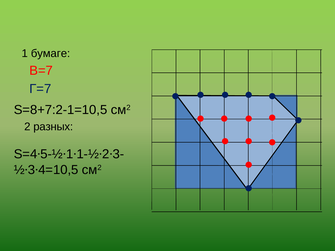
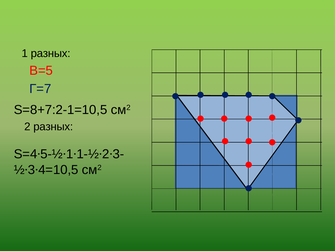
1 бумаге: бумаге -> разных
В=7: В=7 -> В=5
